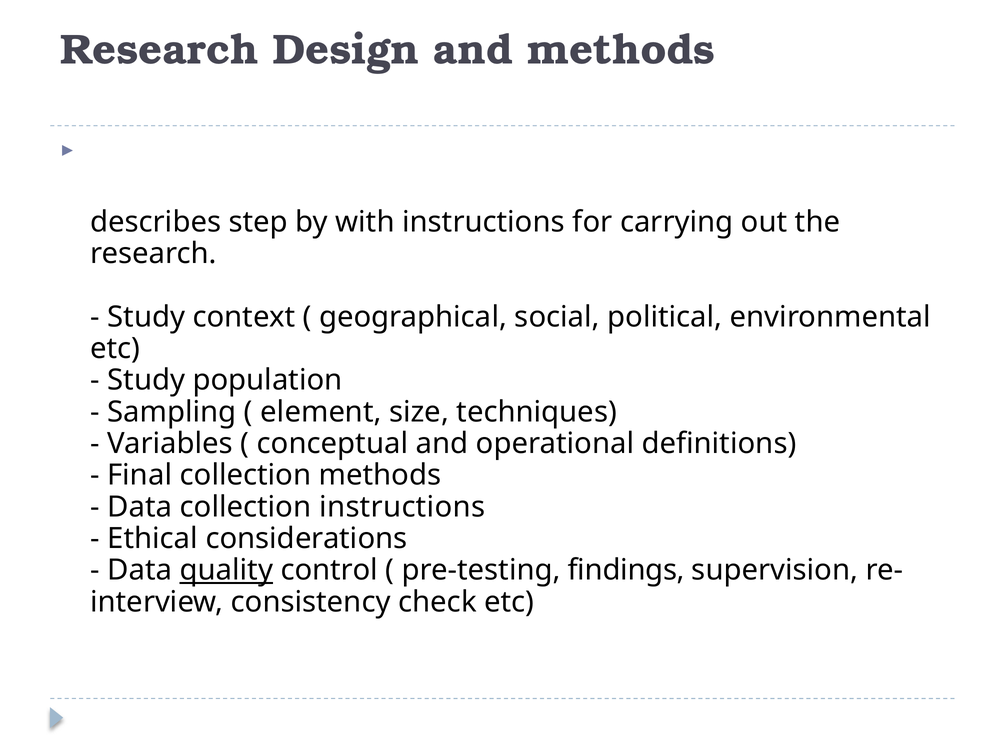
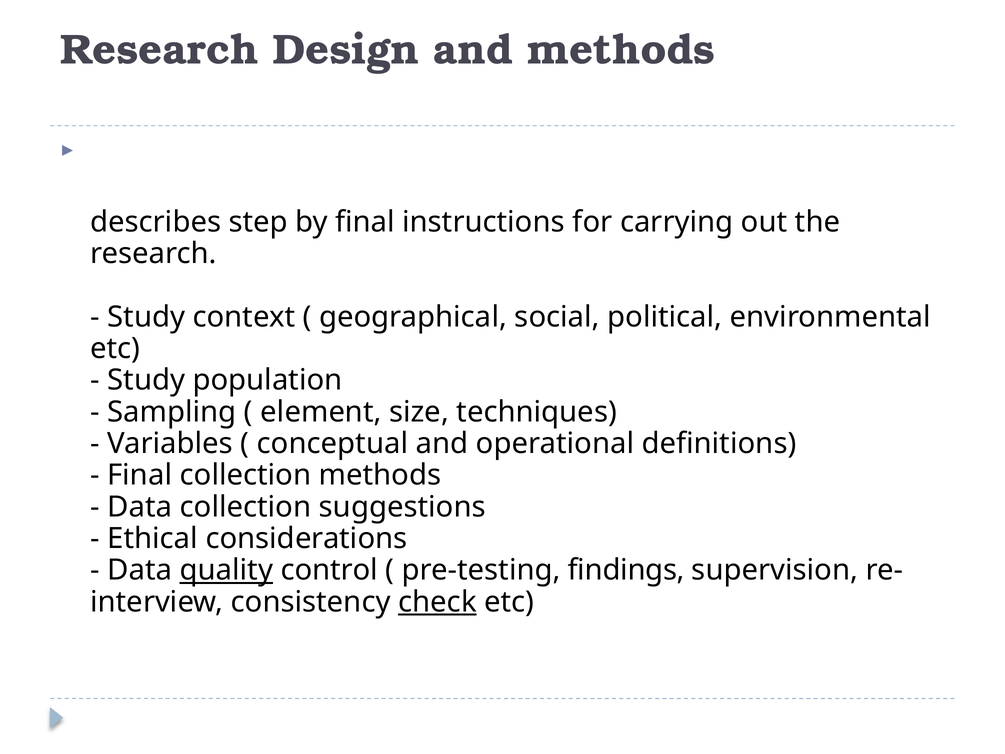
by with: with -> final
collection instructions: instructions -> suggestions
check underline: none -> present
